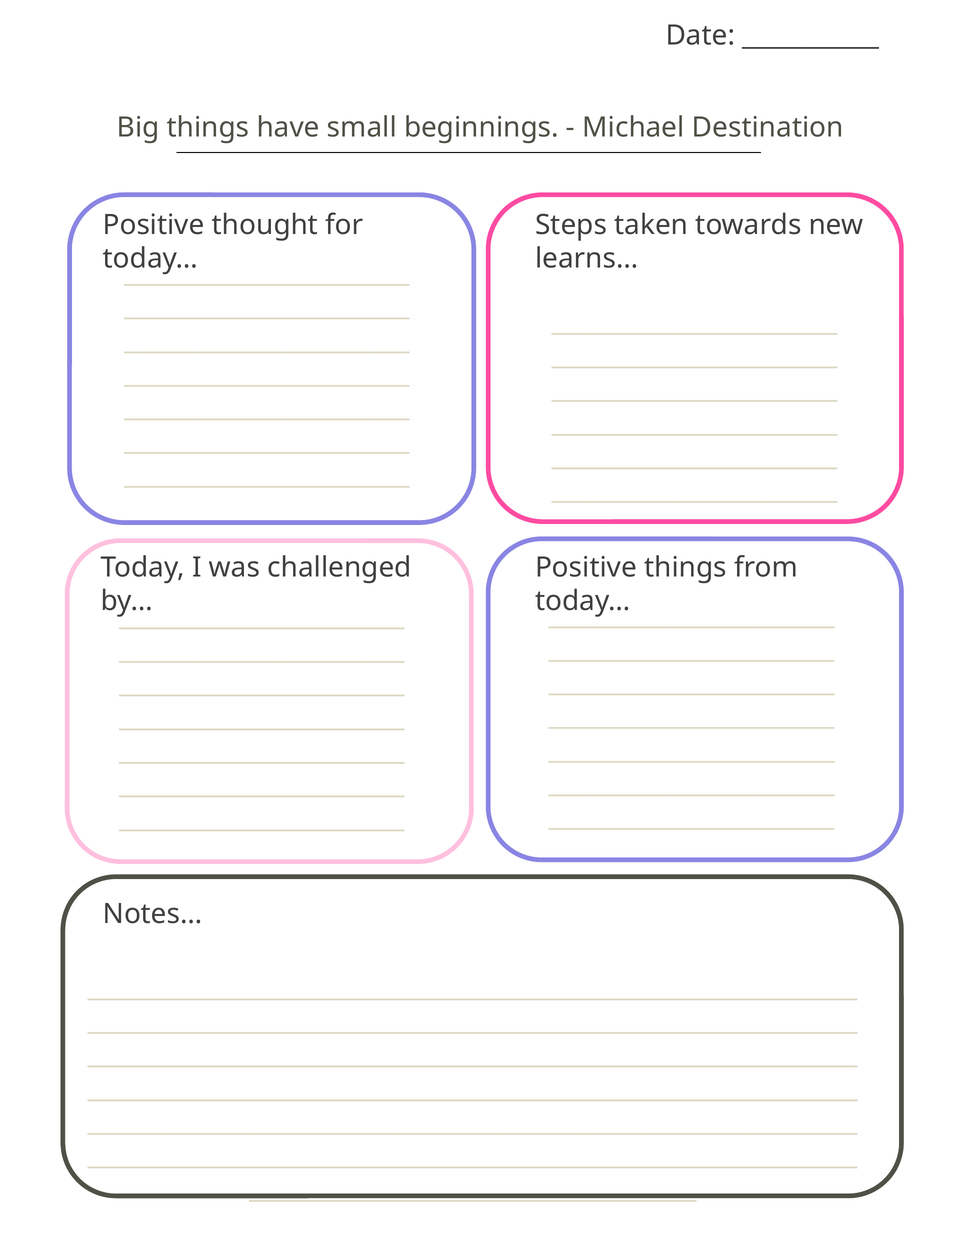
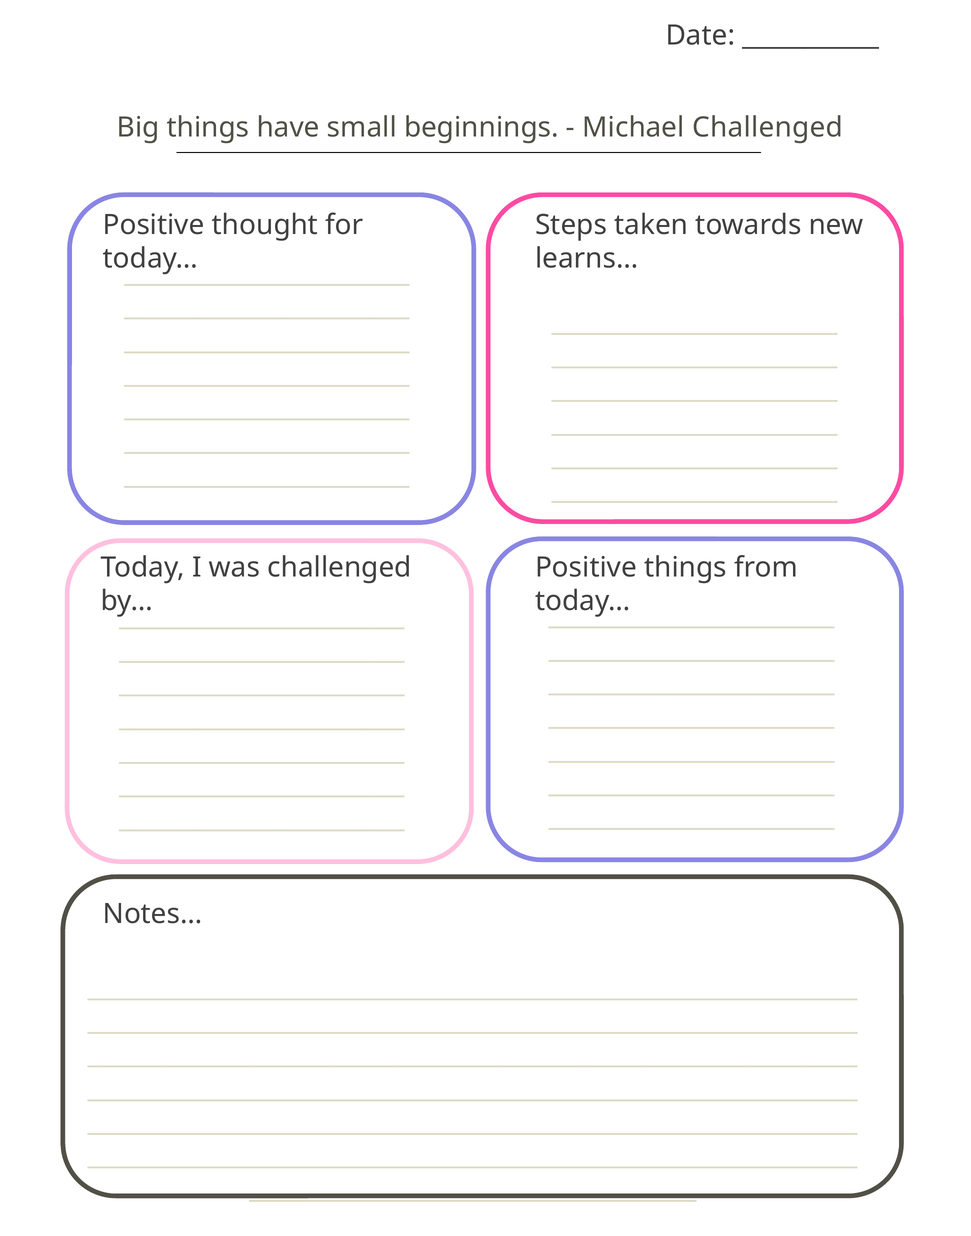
Michael Destination: Destination -> Challenged
